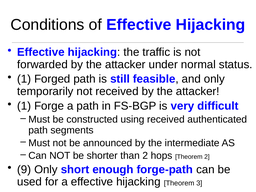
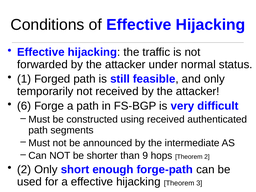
1 at (24, 106): 1 -> 6
than 2: 2 -> 9
9 at (24, 169): 9 -> 2
